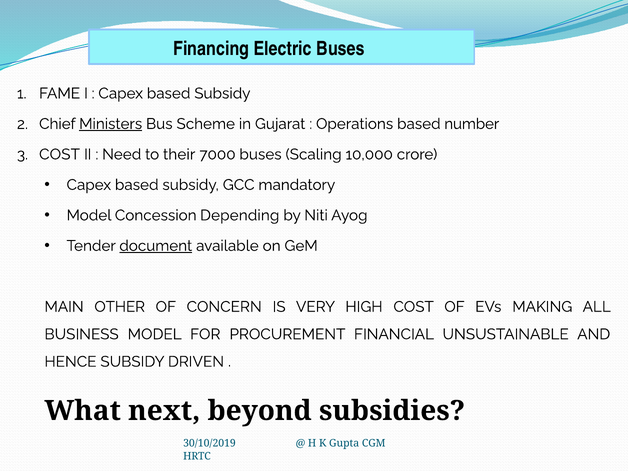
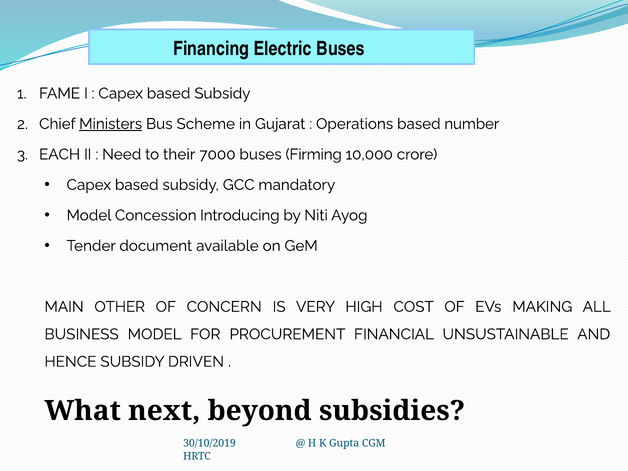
COST at (59, 154): COST -> EACH
Scaling: Scaling -> Firming
Depending: Depending -> Introducing
document underline: present -> none
